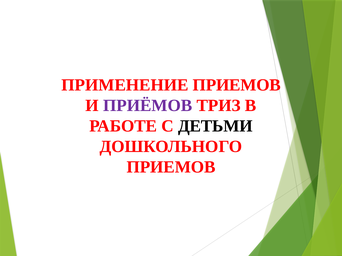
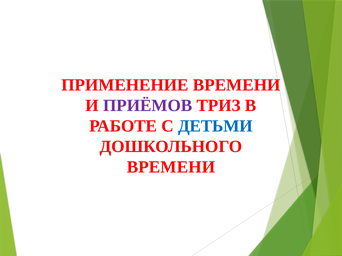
ПРИМЕНЕНИЕ ПРИЕМОВ: ПРИЕМОВ -> ВРЕМЕНИ
ДЕТЬМИ colour: black -> blue
ПРИЕМОВ at (171, 167): ПРИЕМОВ -> ВРЕМЕНИ
